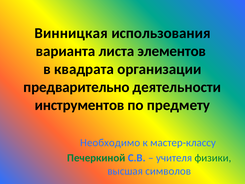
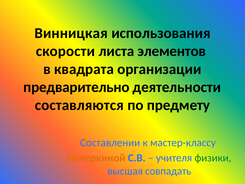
варианта: варианта -> скорости
инструментов: инструментов -> составляются
Необходимо: Необходимо -> Составлении
Печеркиной colour: green -> orange
символов: символов -> совпадать
